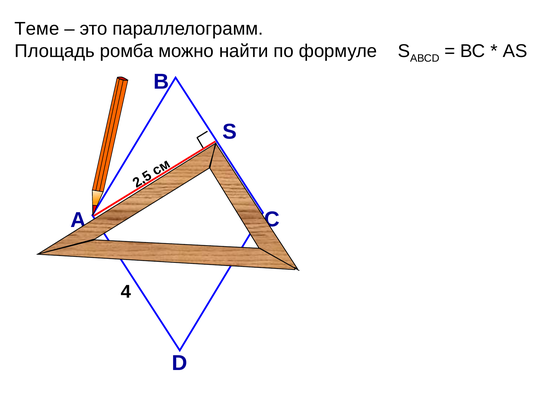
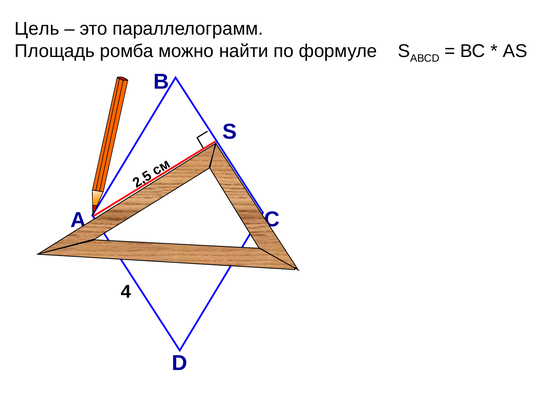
Теме: Теме -> Цель
